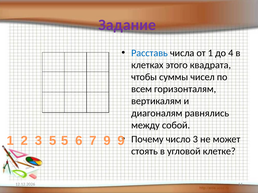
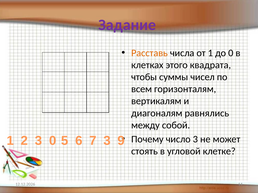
Расставь colour: blue -> orange
до 4: 4 -> 0
3 5: 5 -> 0
7 9: 9 -> 3
